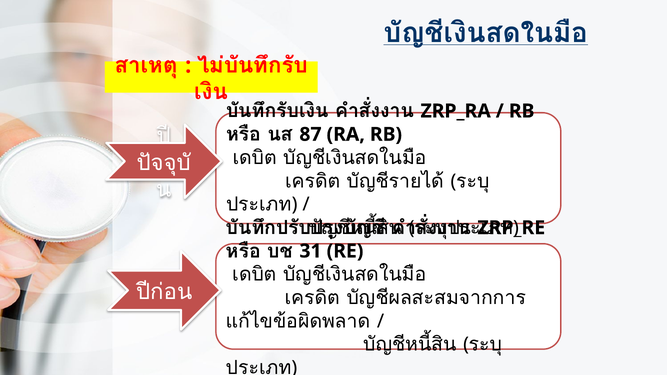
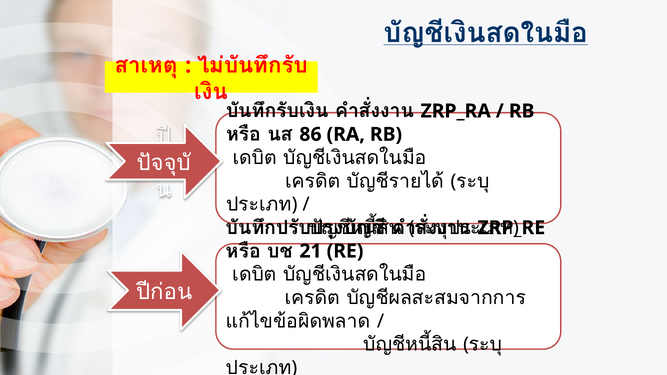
87: 87 -> 86
31: 31 -> 21
